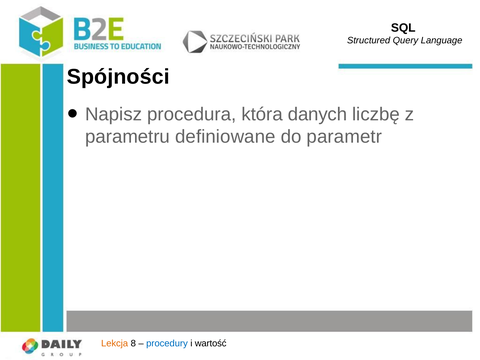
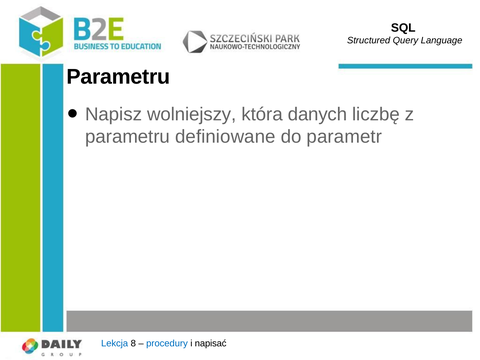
Spójności at (118, 77): Spójności -> Parametru
procedura: procedura -> wolniejszy
Lekcja colour: orange -> blue
wartość: wartość -> napisać
